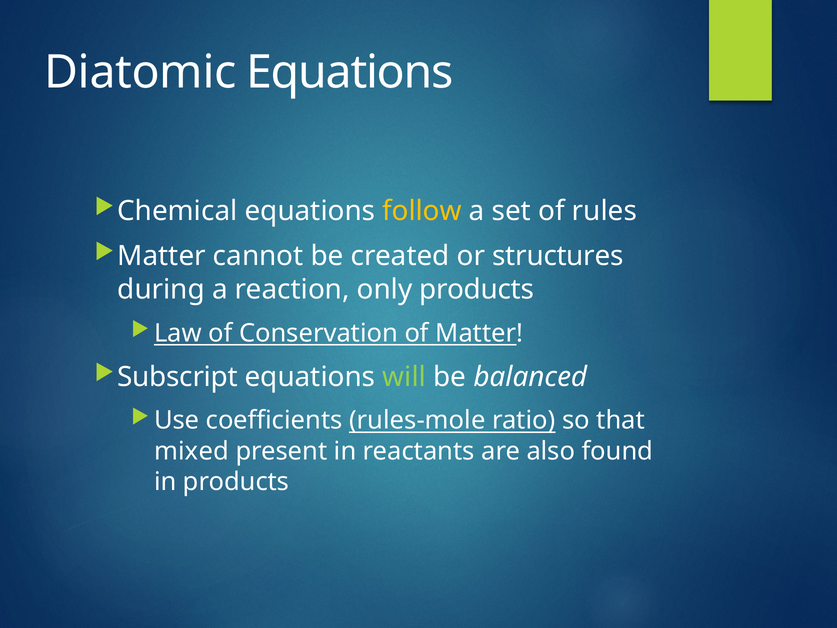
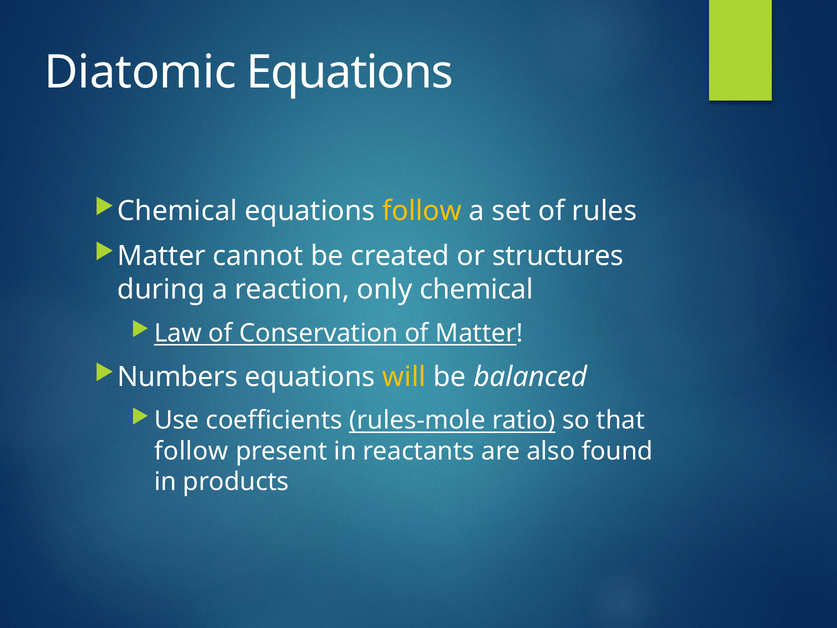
only products: products -> chemical
Subscript: Subscript -> Numbers
will colour: light green -> yellow
mixed at (191, 451): mixed -> follow
